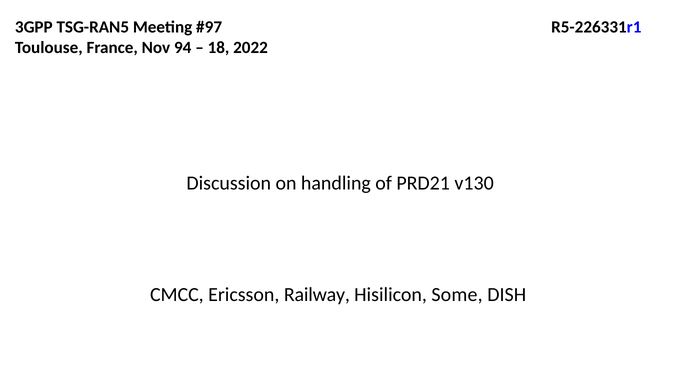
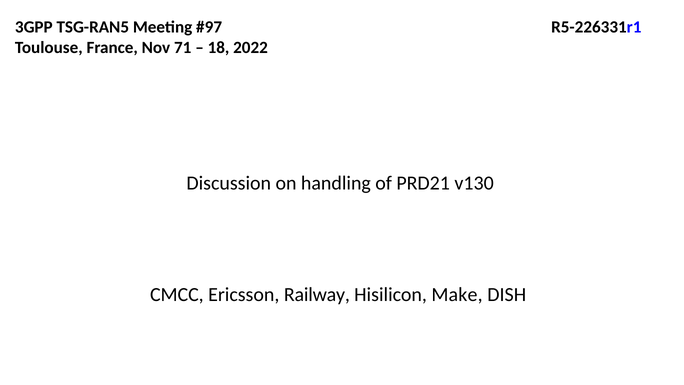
94: 94 -> 71
Some: Some -> Make
